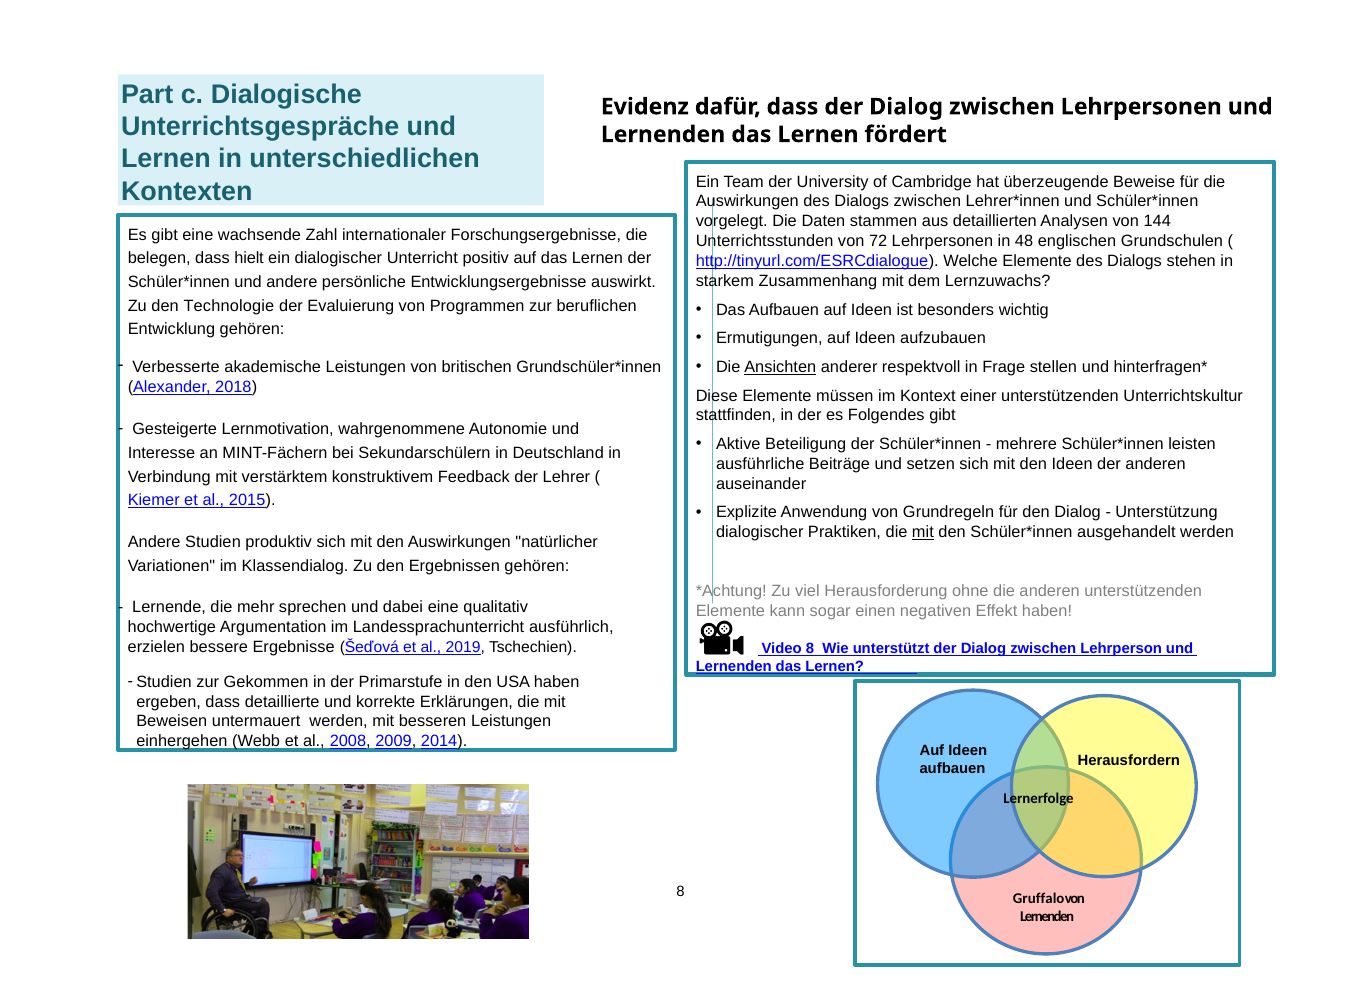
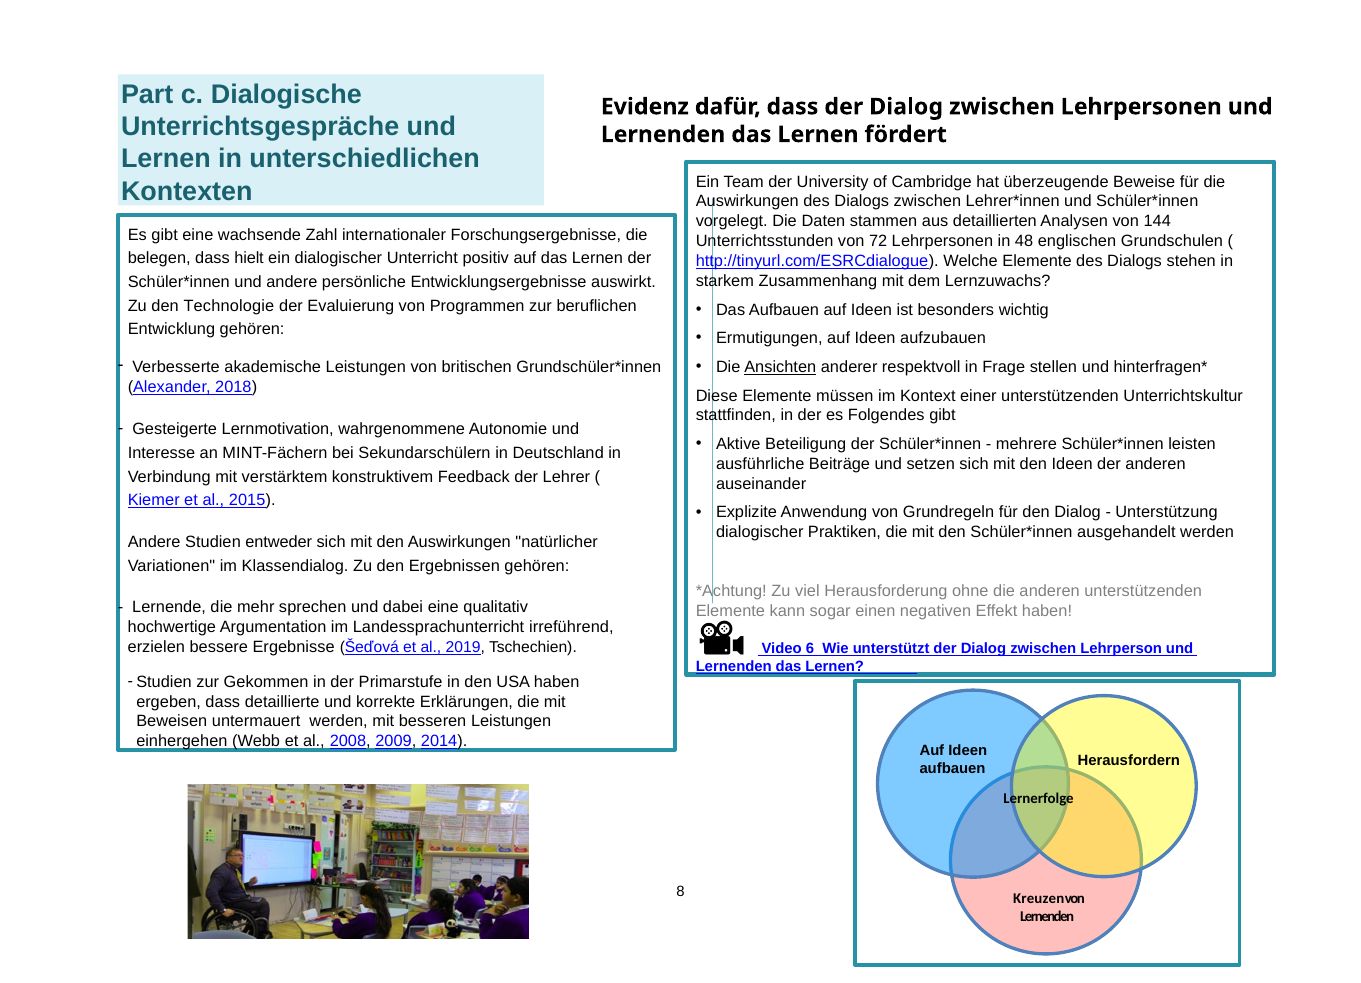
mit at (923, 533) underline: present -> none
produktiv: produktiv -> entweder
ausführlich: ausführlich -> irreführend
Video 8: 8 -> 6
Gruffalo: Gruffalo -> Kreuzen
